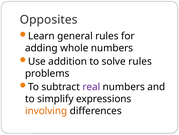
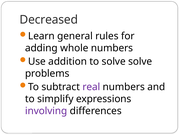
Opposites: Opposites -> Decreased
solve rules: rules -> solve
involving colour: orange -> purple
